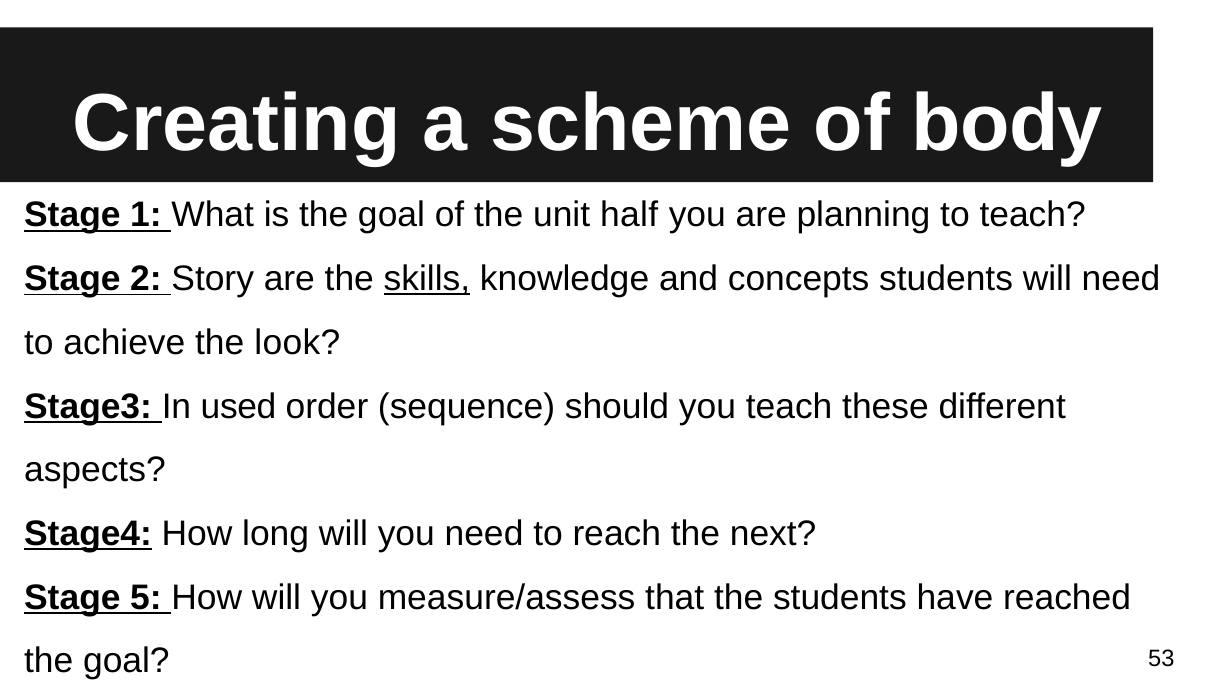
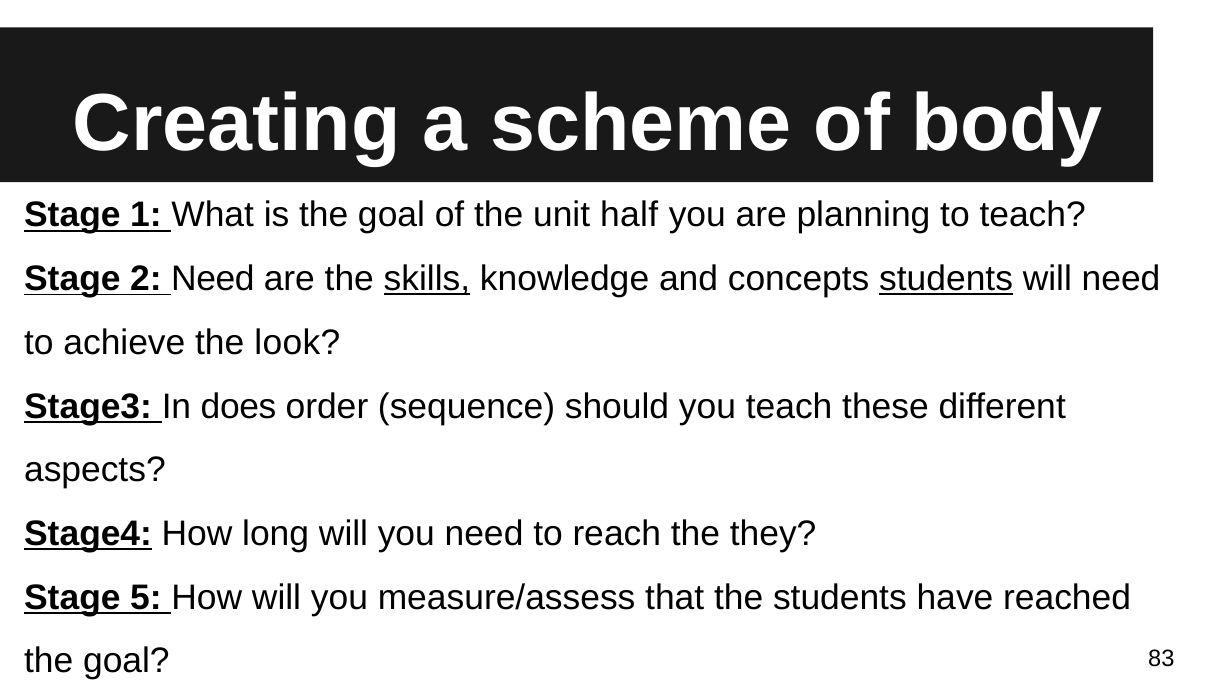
2 Story: Story -> Need
students at (946, 279) underline: none -> present
used: used -> does
next: next -> they
53: 53 -> 83
